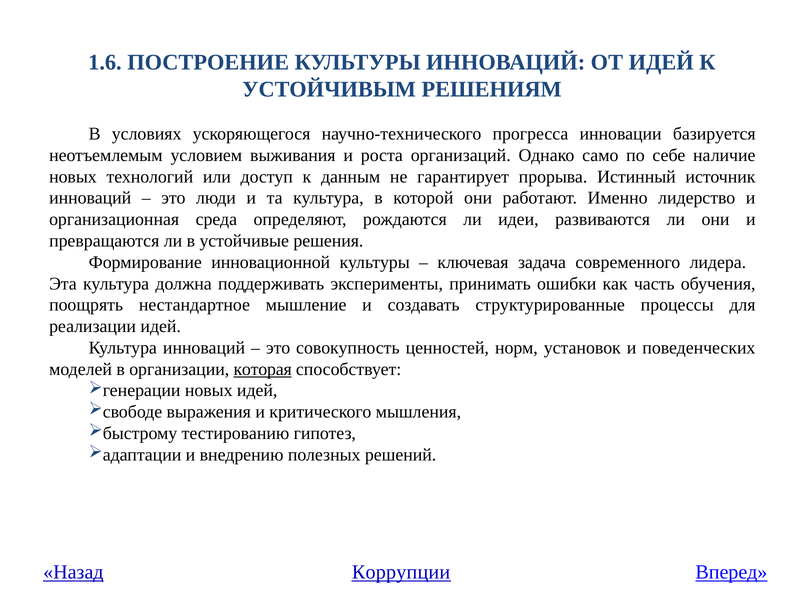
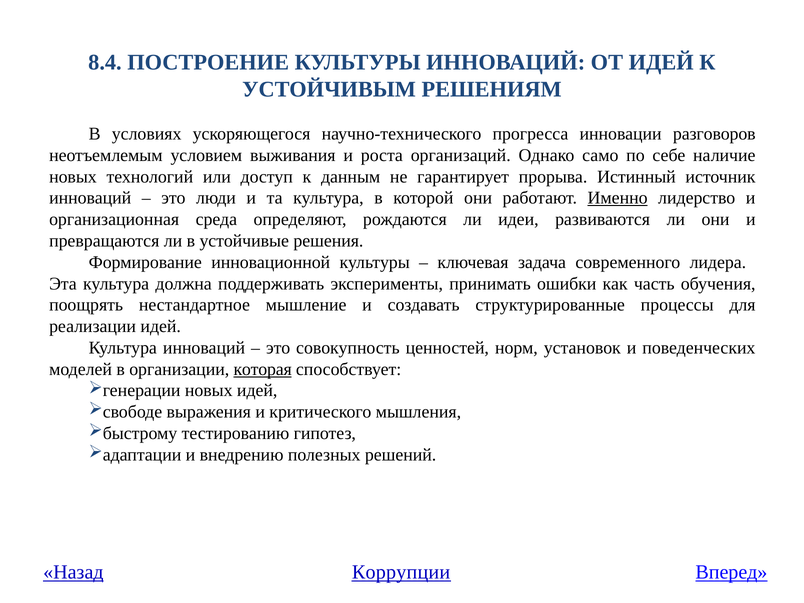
1.6: 1.6 -> 8.4
базируется: базируется -> разговоров
Именно underline: none -> present
